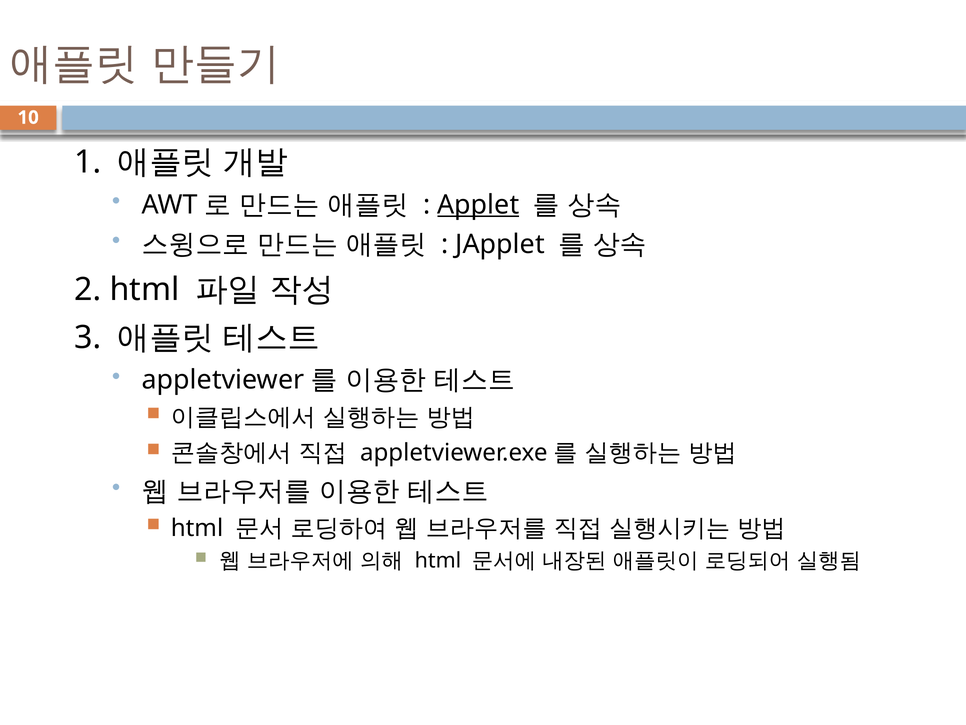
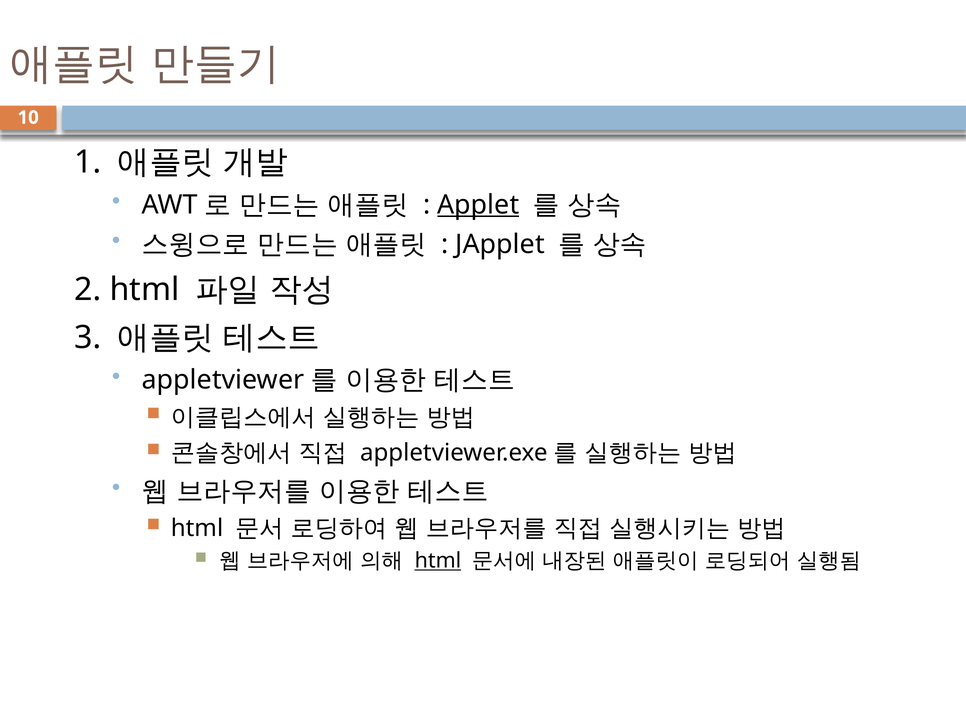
html at (438, 560) underline: none -> present
